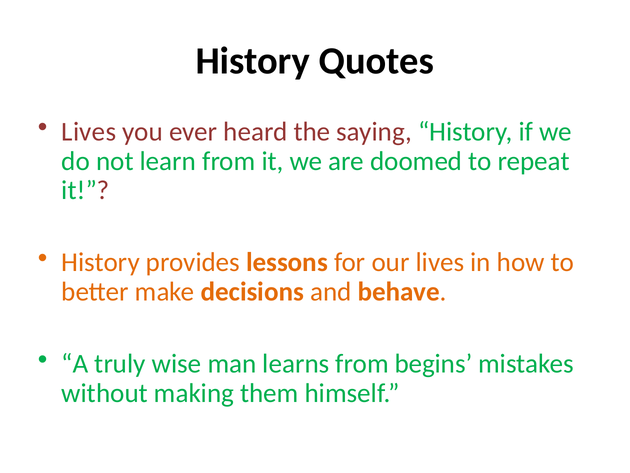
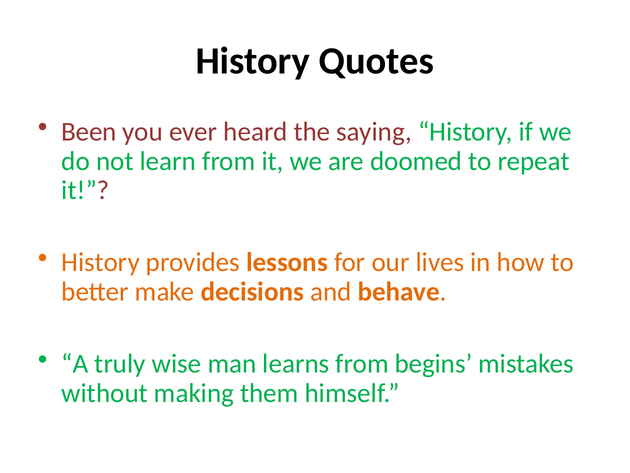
Lives at (89, 132): Lives -> Been
